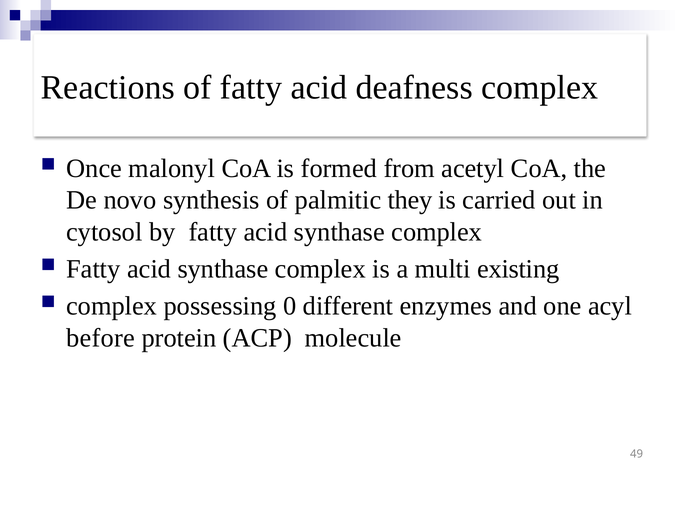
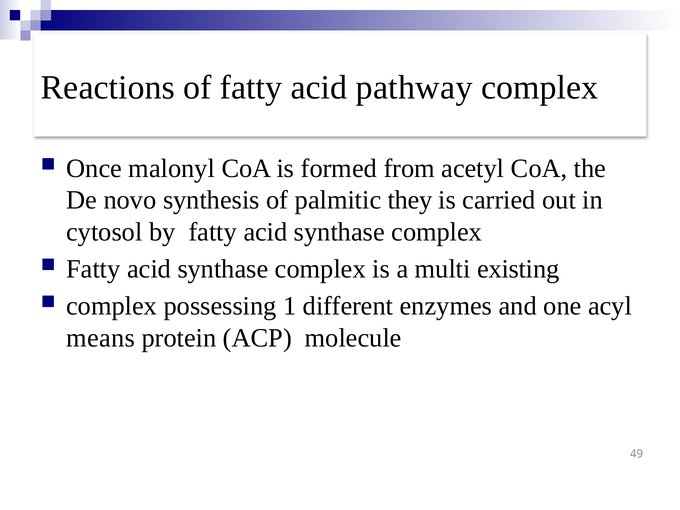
deafness: deafness -> pathway
0: 0 -> 1
before: before -> means
